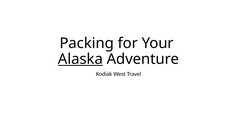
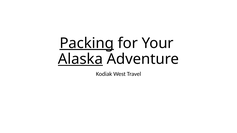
Packing underline: none -> present
